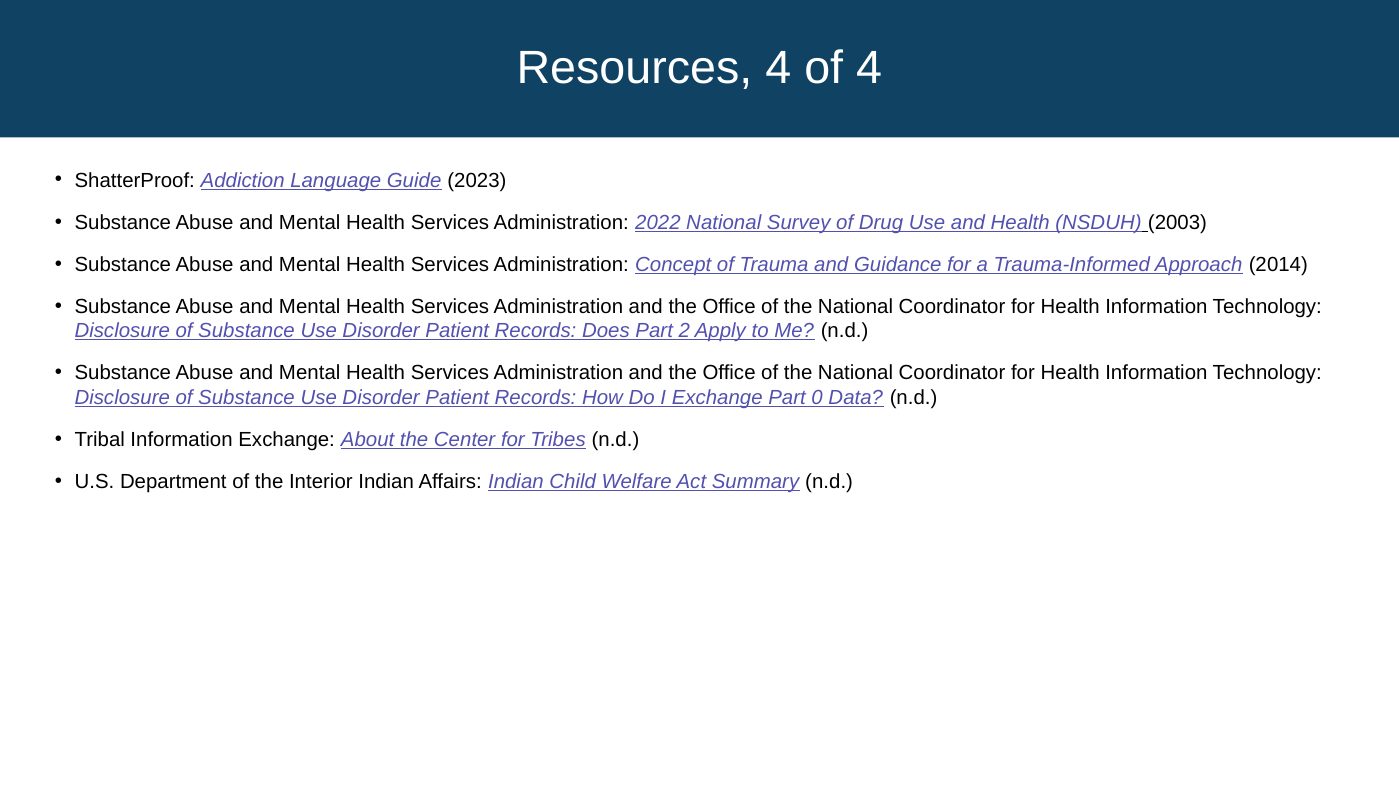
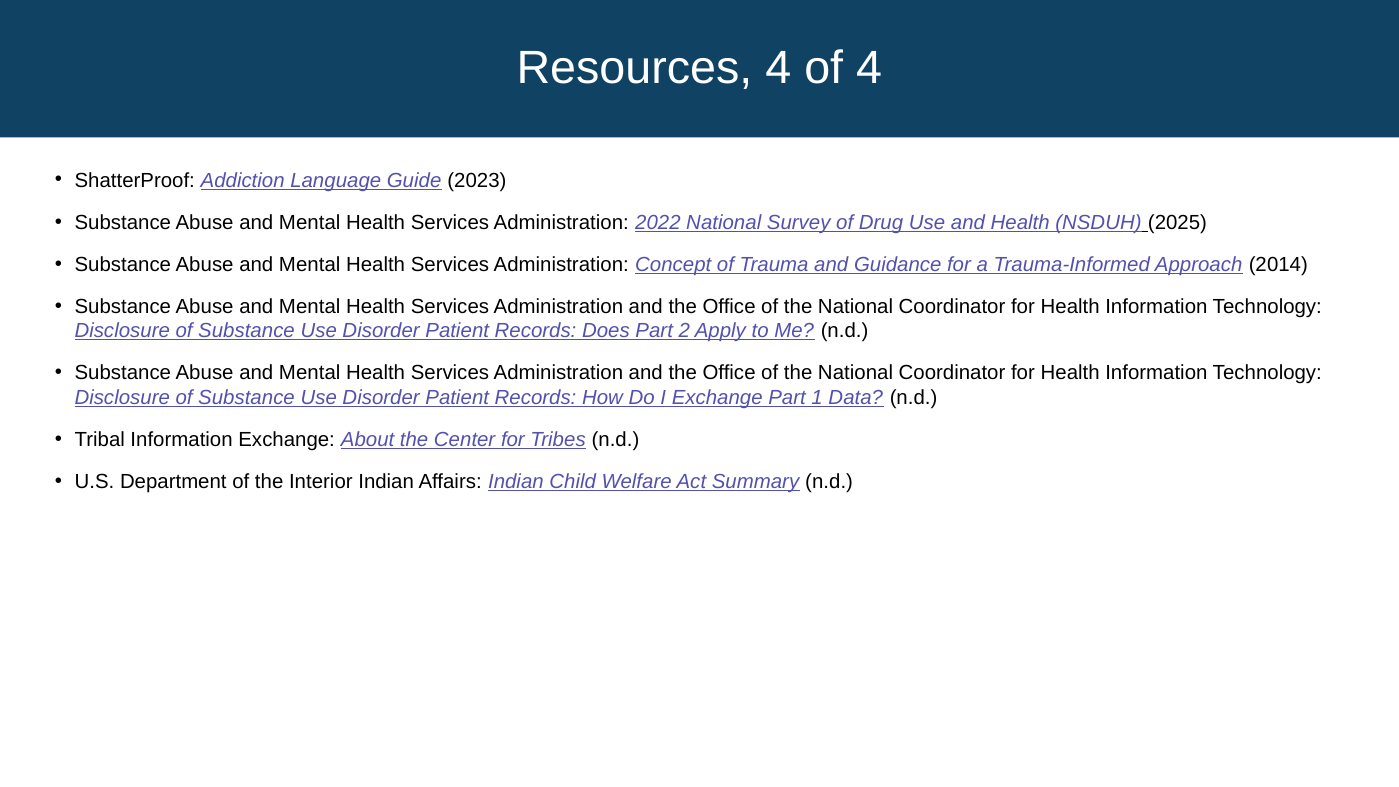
2003: 2003 -> 2025
0: 0 -> 1
